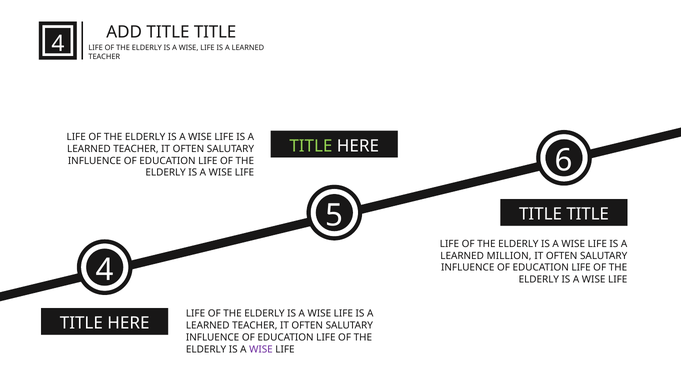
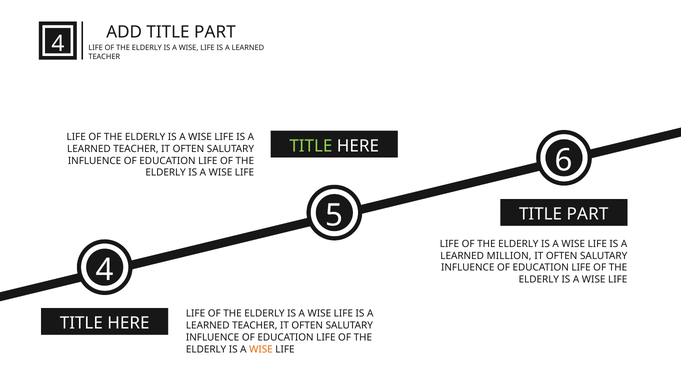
ADD TITLE TITLE: TITLE -> PART
TITLE at (588, 214): TITLE -> PART
WISE at (261, 349) colour: purple -> orange
